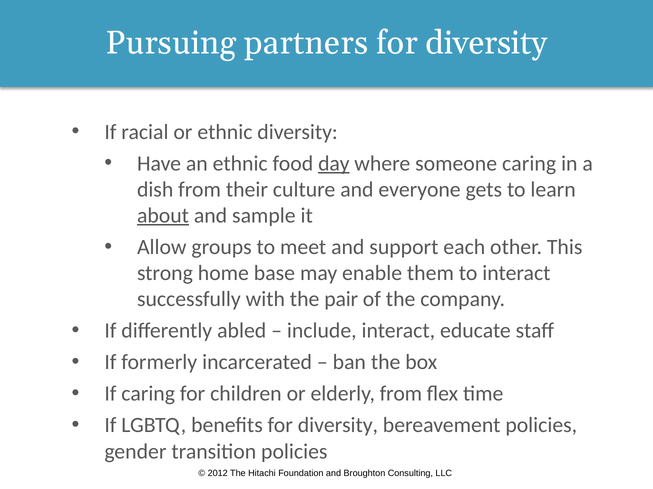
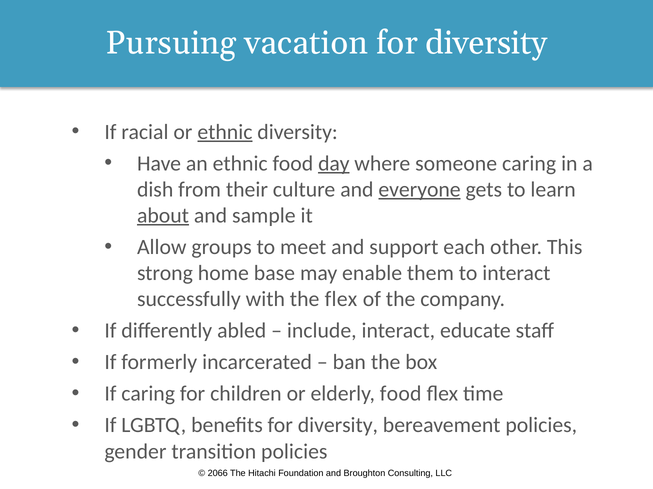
partners: partners -> vacation
ethnic at (225, 132) underline: none -> present
everyone underline: none -> present
the pair: pair -> flex
elderly from: from -> food
2012: 2012 -> 2066
